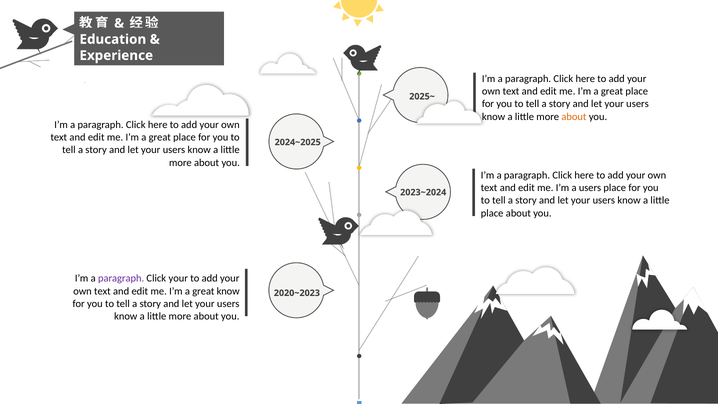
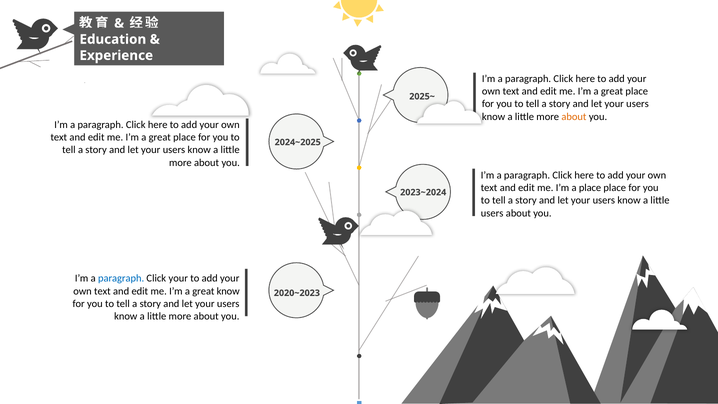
a users: users -> place
place at (492, 213): place -> users
paragraph at (121, 278) colour: purple -> blue
